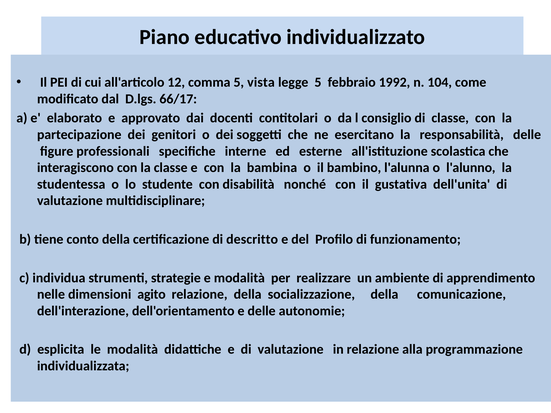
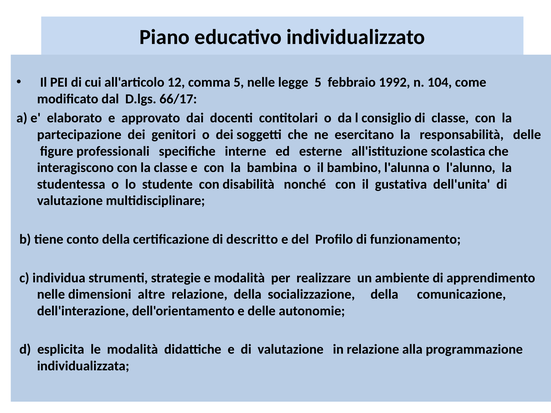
5 vista: vista -> nelle
agito: agito -> altre
